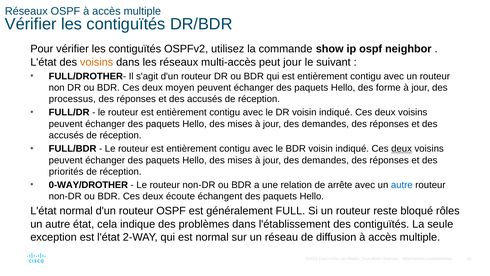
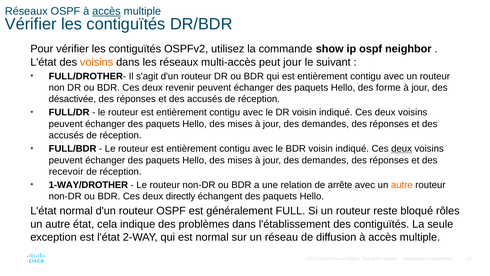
accès at (106, 11) underline: none -> present
moyen: moyen -> revenir
processus: processus -> désactivée
priorités: priorités -> recevoir
0-WAY/DROTHER: 0-WAY/DROTHER -> 1-WAY/DROTHER
autre at (402, 185) colour: blue -> orange
écoute: écoute -> directly
